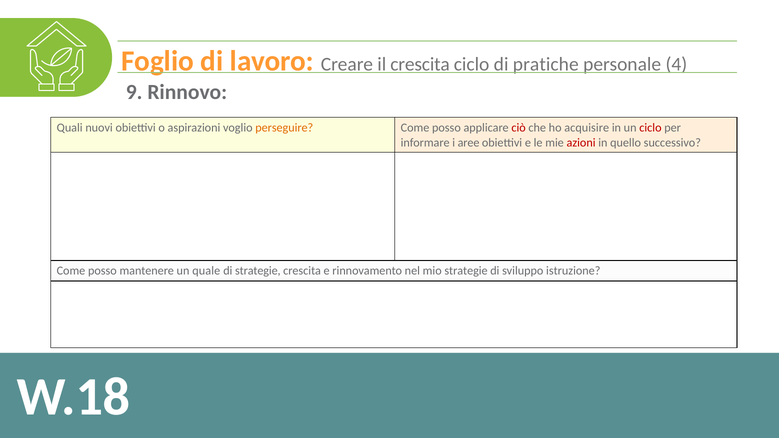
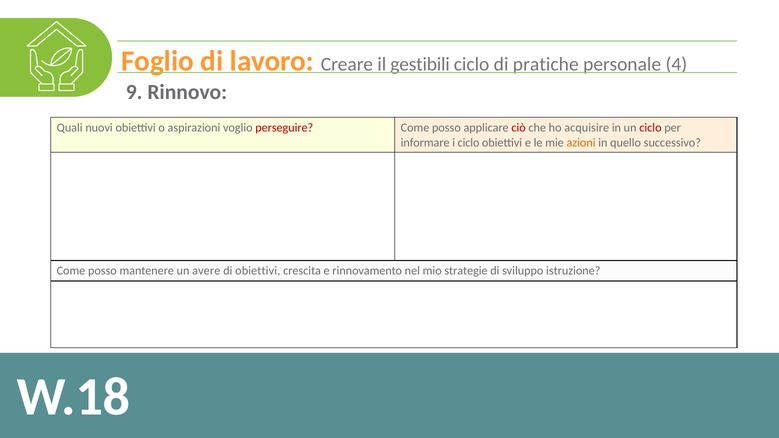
il crescita: crescita -> gestibili
perseguire colour: orange -> red
i aree: aree -> ciclo
azioni colour: red -> orange
quale: quale -> avere
di strategie: strategie -> obiettivi
